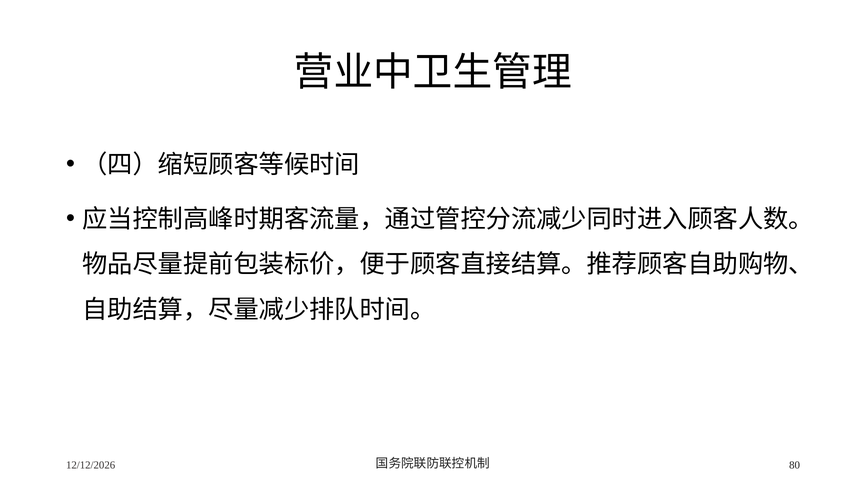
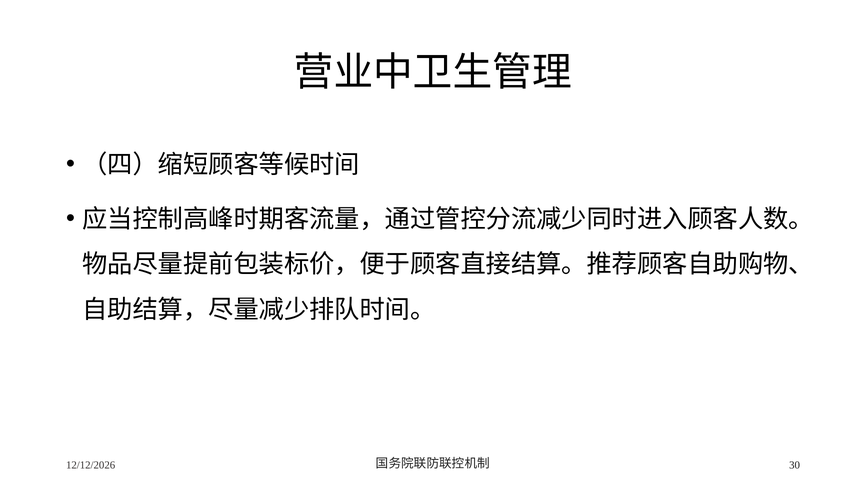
80: 80 -> 30
